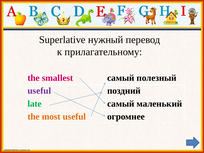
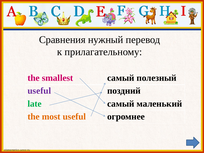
Superlative: Superlative -> Сравнения
